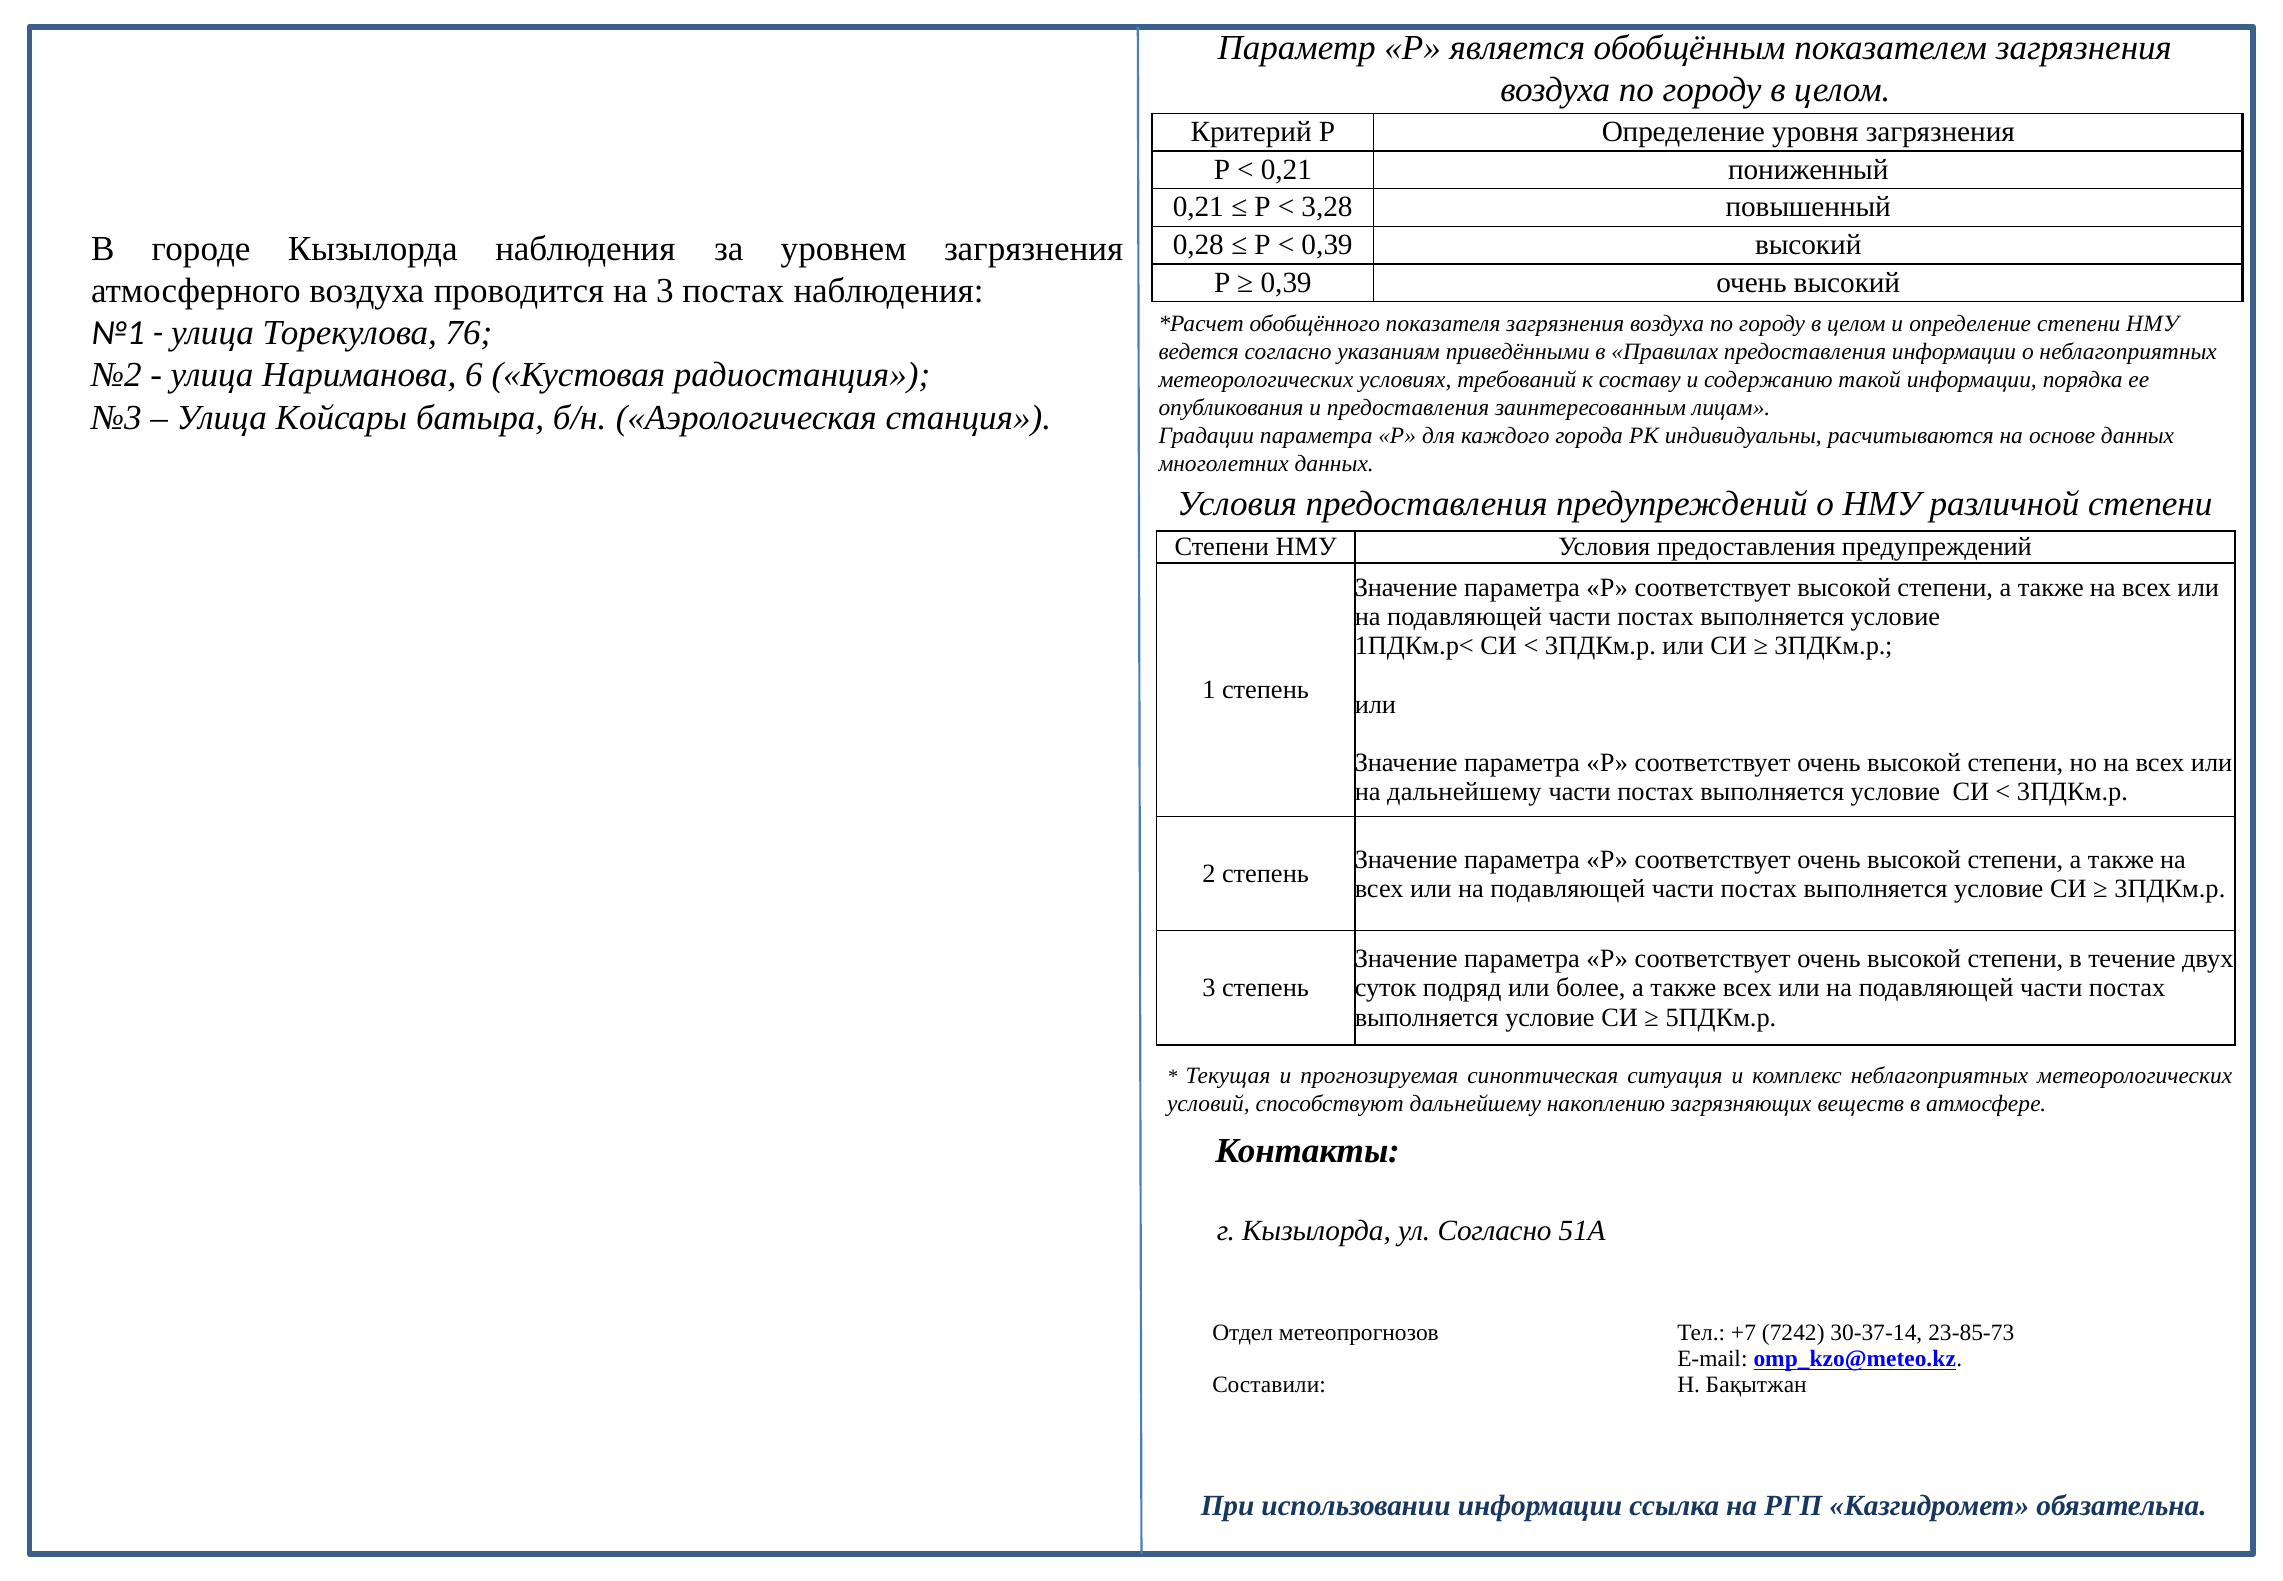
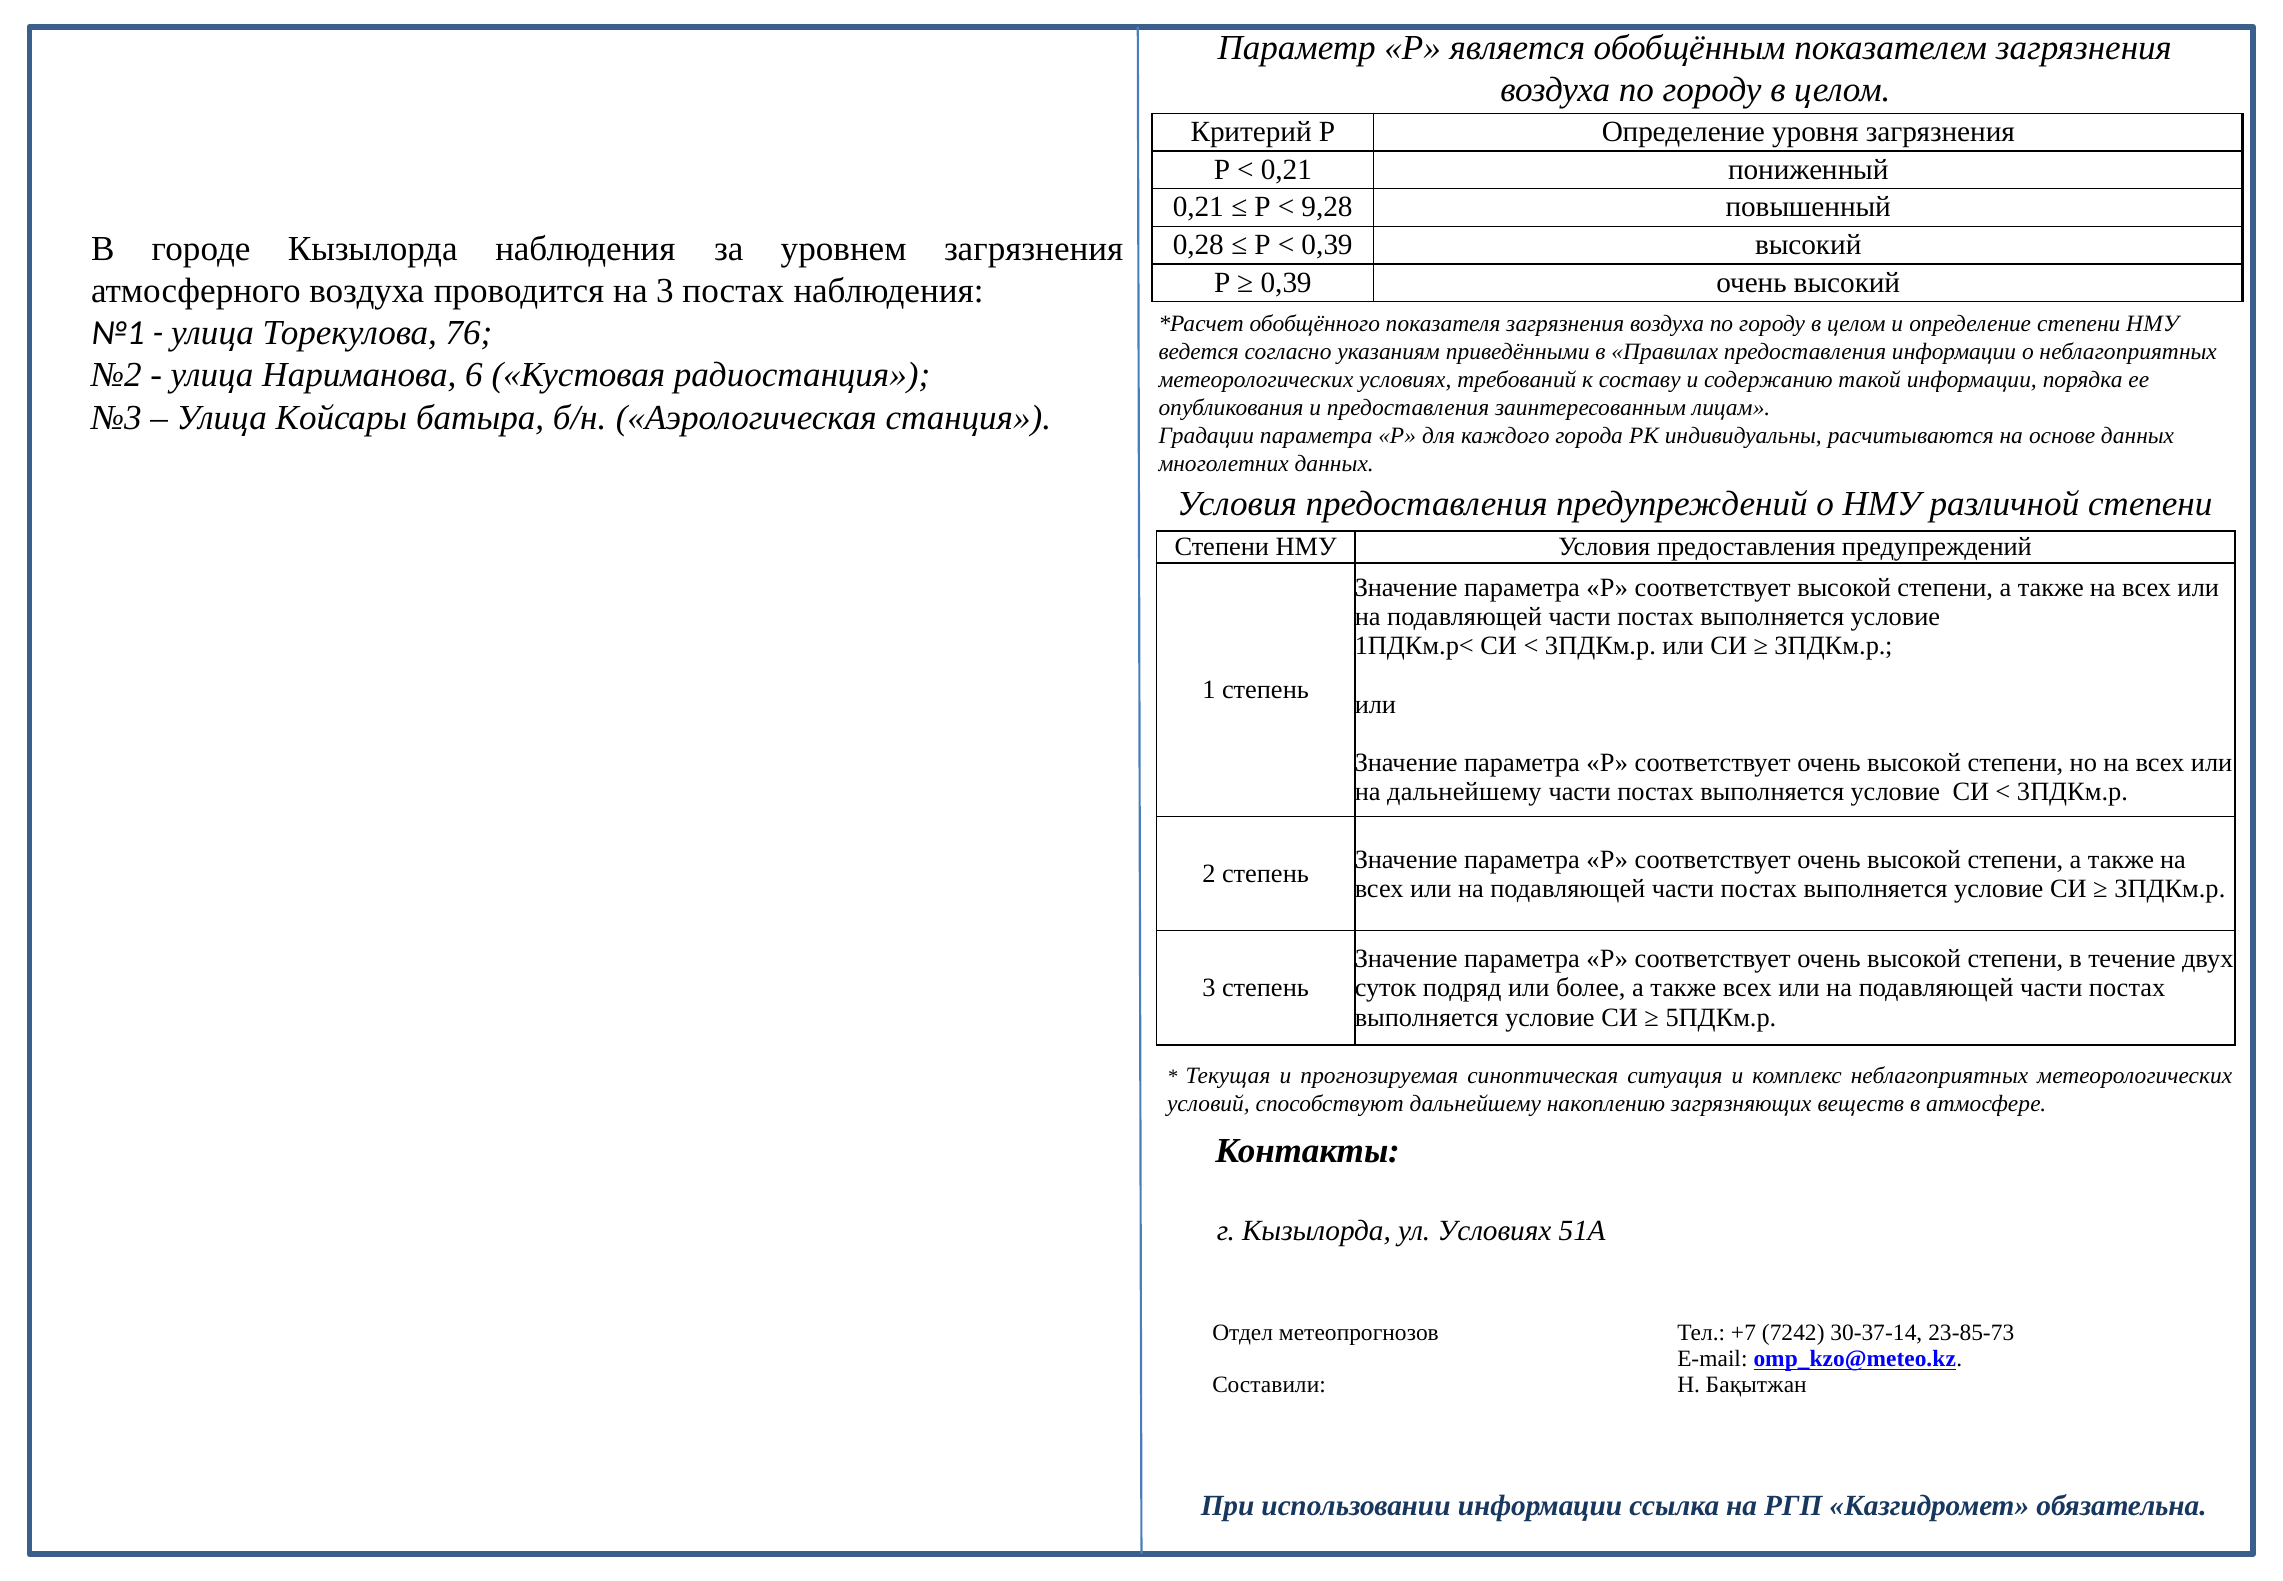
3,28: 3,28 -> 9,28
ул Согласно: Согласно -> Условиях
